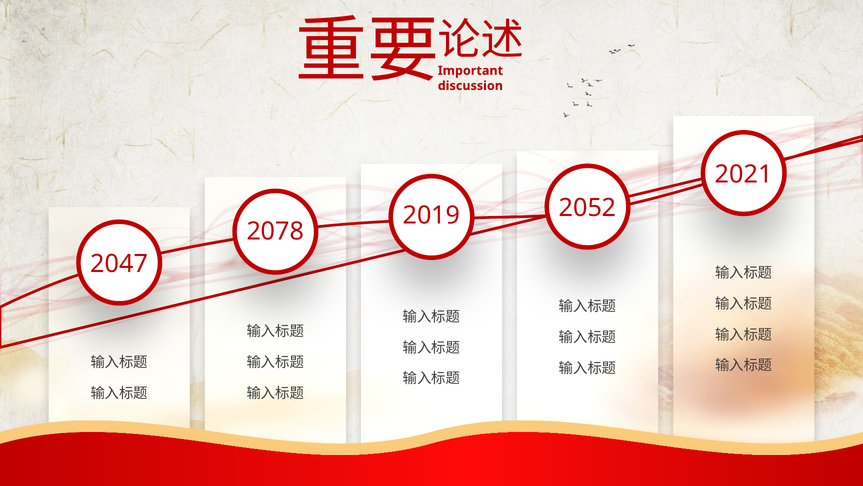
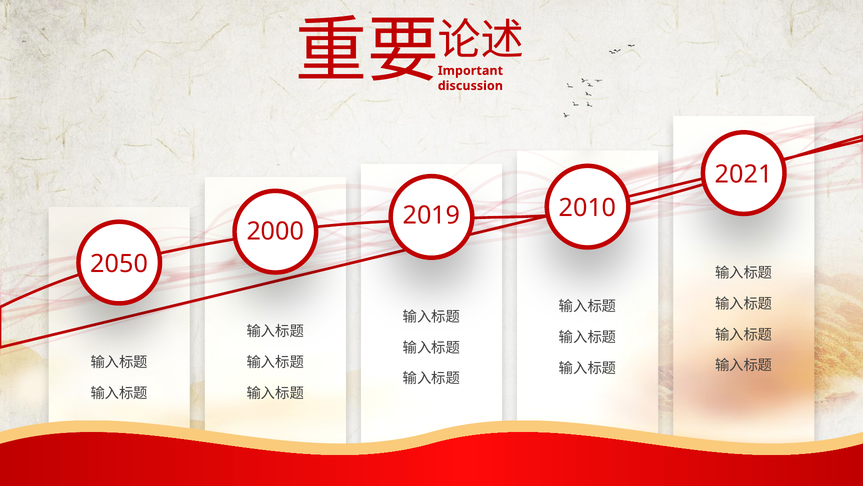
2052: 2052 -> 2010
2078: 2078 -> 2000
2047: 2047 -> 2050
